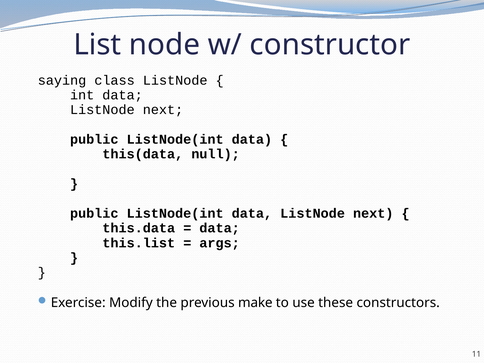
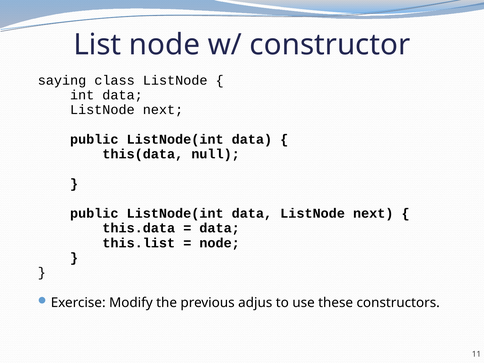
args at (220, 243): args -> node
make: make -> adjus
